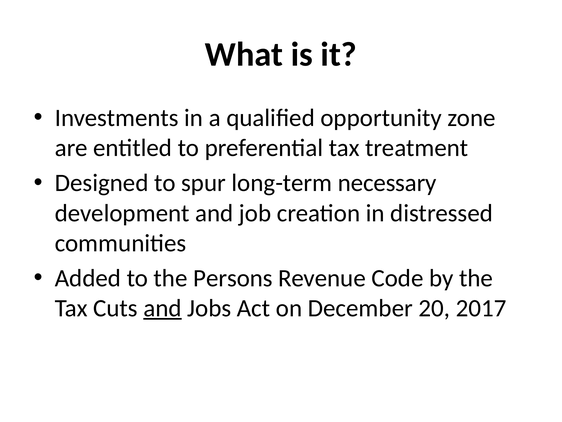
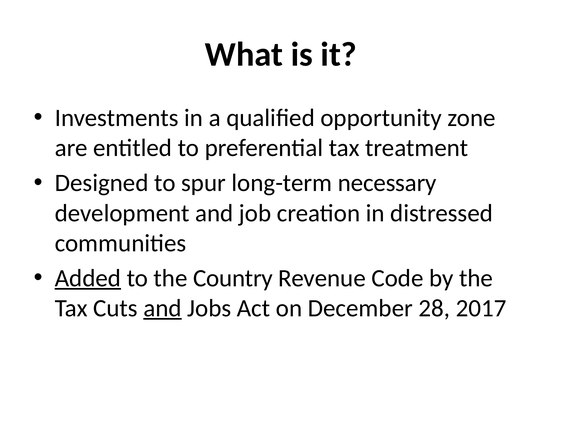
Added underline: none -> present
Persons: Persons -> Country
20: 20 -> 28
